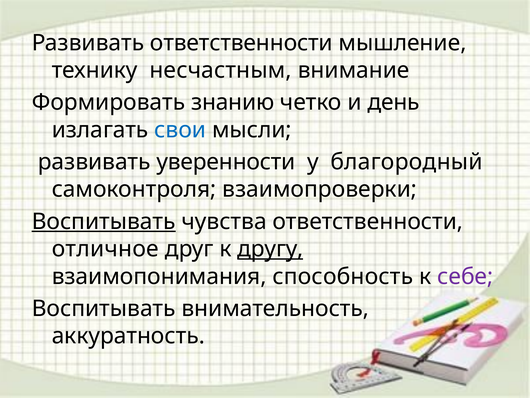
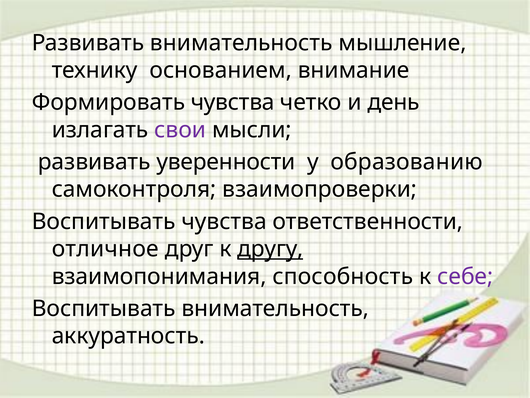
Развивать ответственности: ответственности -> внимательность
несчастным: несчастным -> основанием
Формировать знанию: знанию -> чувства
свои colour: blue -> purple
благородный: благородный -> образованию
Воспитывать at (104, 221) underline: present -> none
